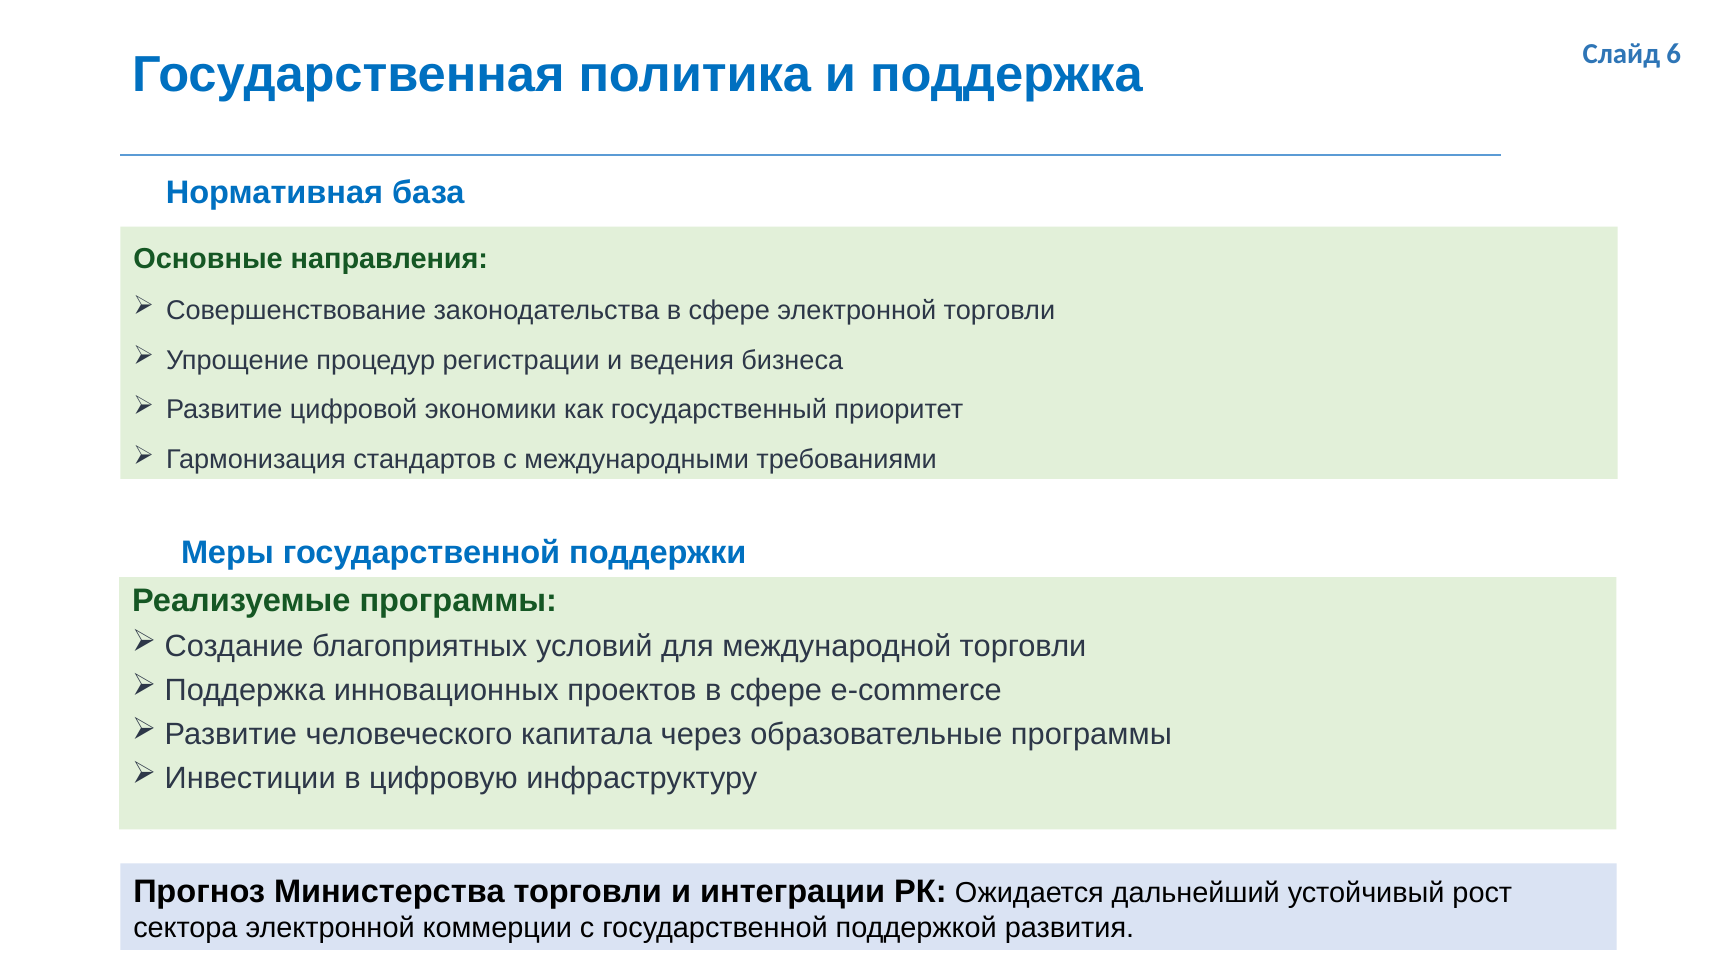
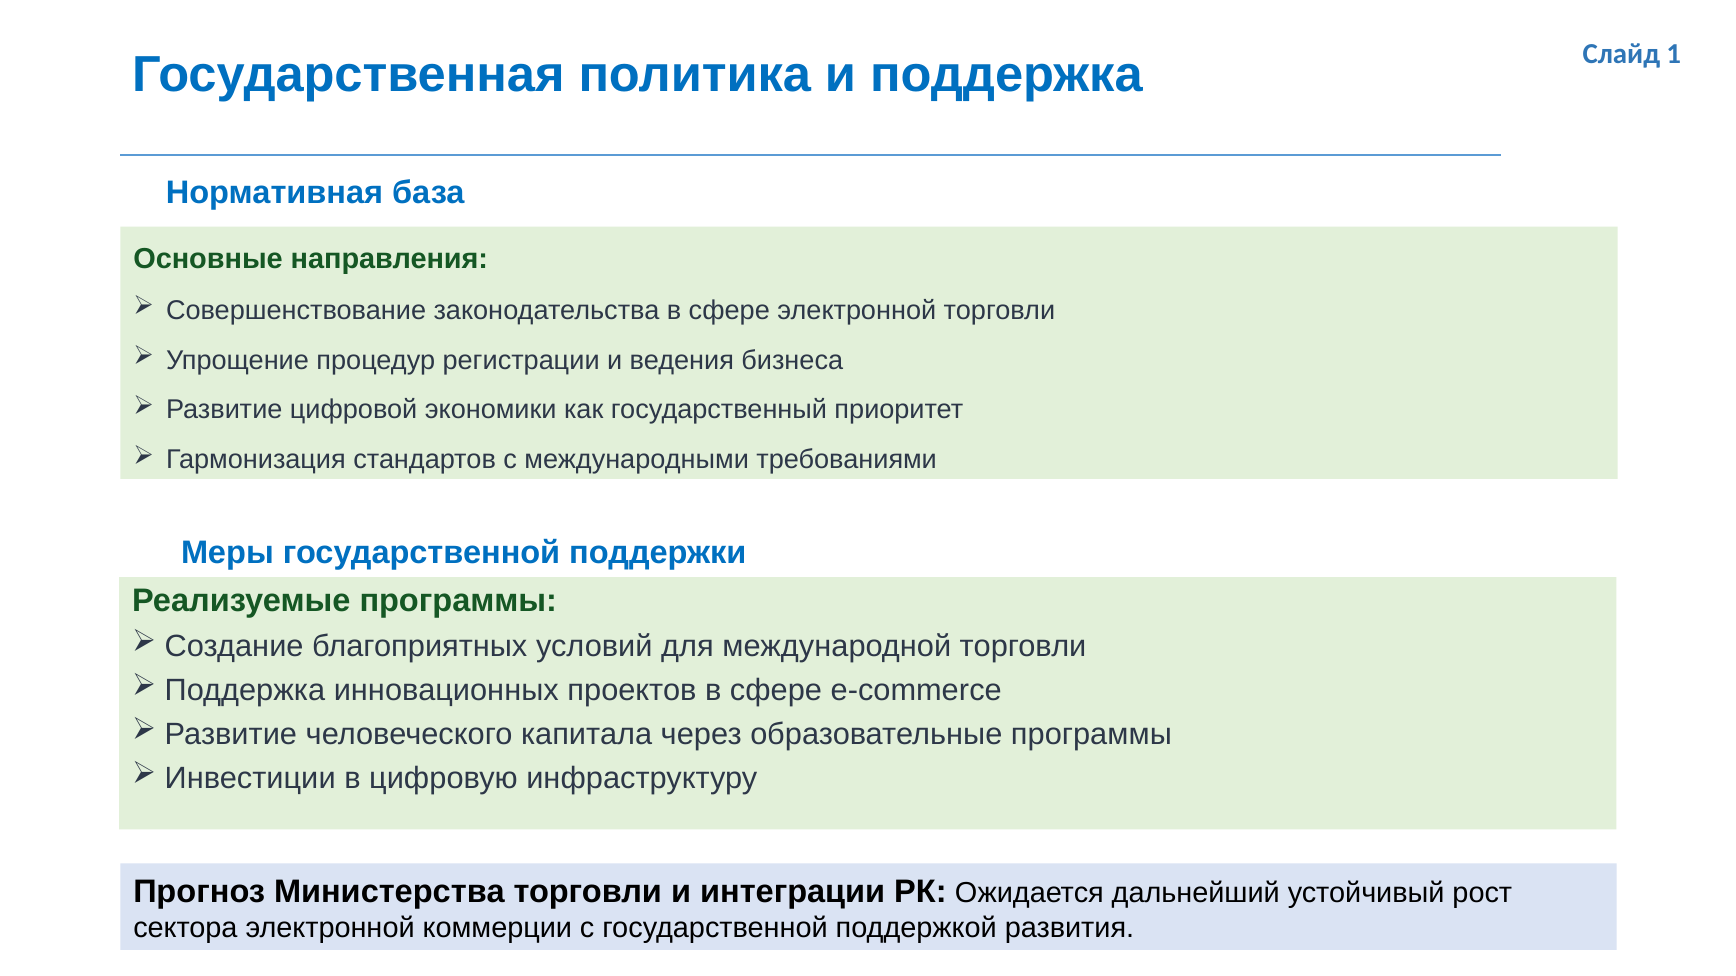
6: 6 -> 1
